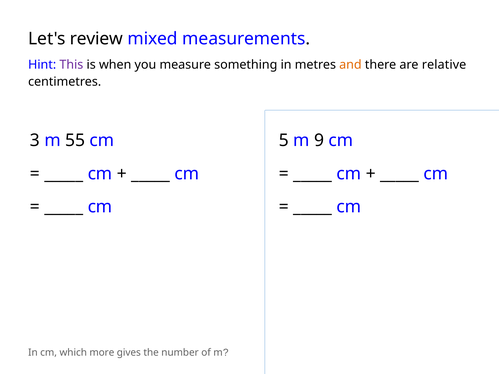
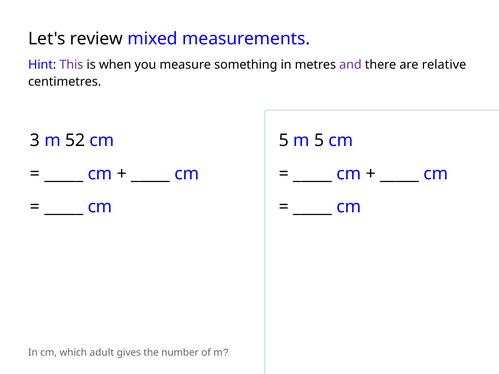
and colour: orange -> purple
55: 55 -> 52
m 9: 9 -> 5
more: more -> adult
